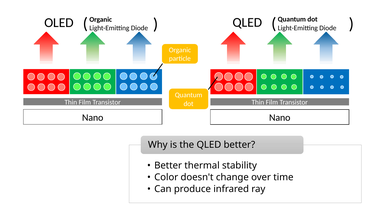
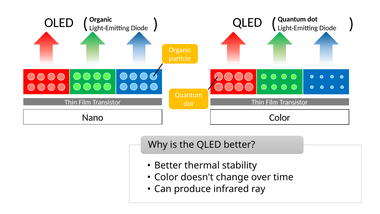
Nano at (280, 118): Nano -> Color
